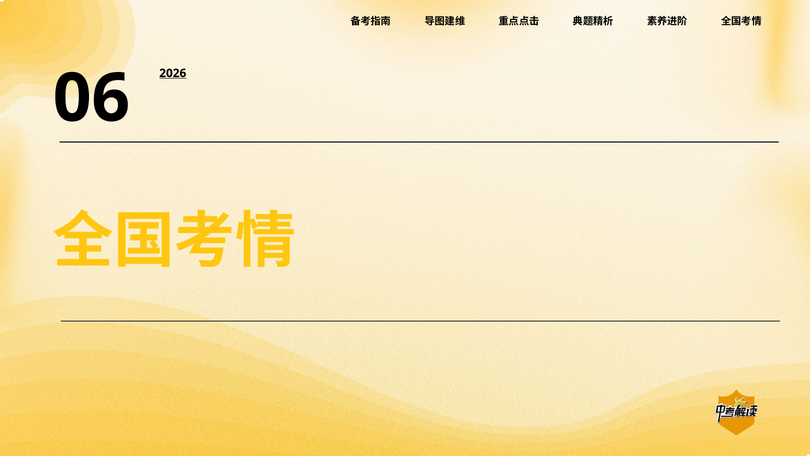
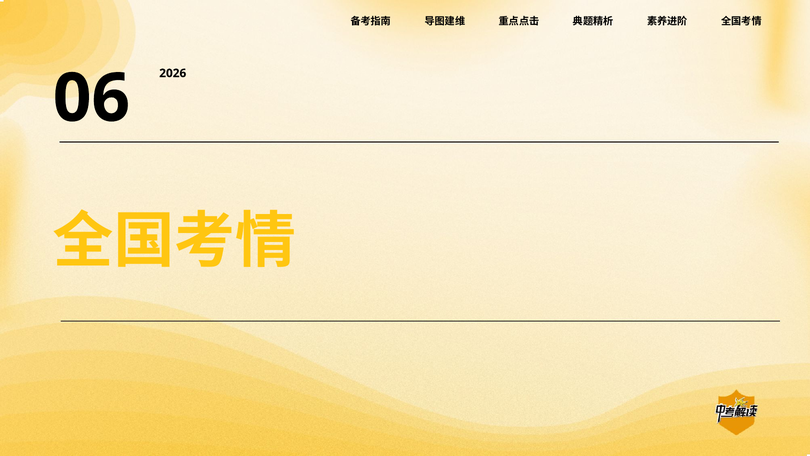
2026 underline: present -> none
